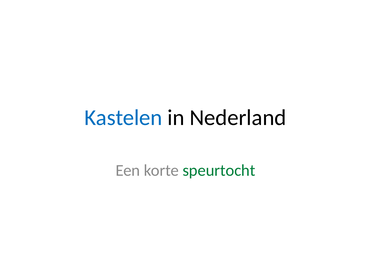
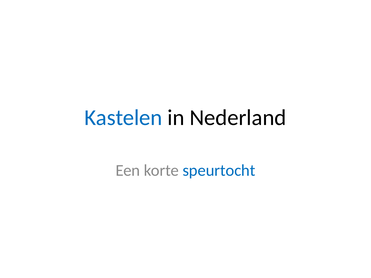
speurtocht colour: green -> blue
